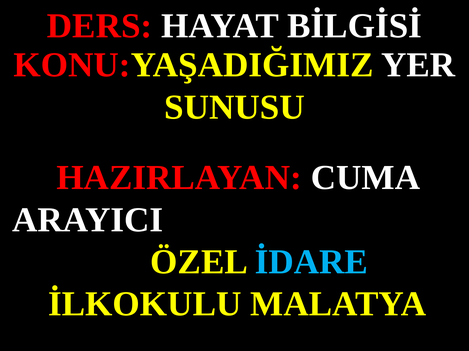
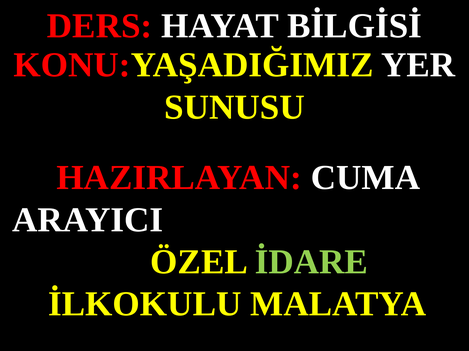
İDARE colour: light blue -> light green
